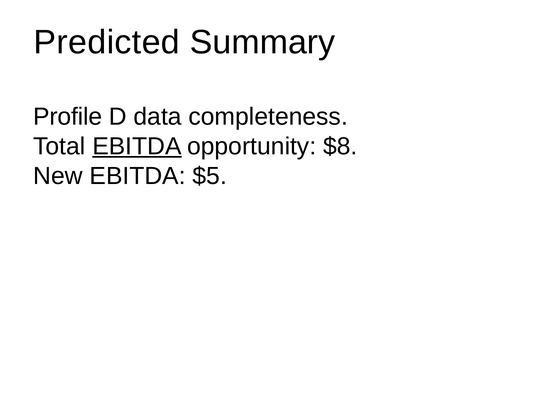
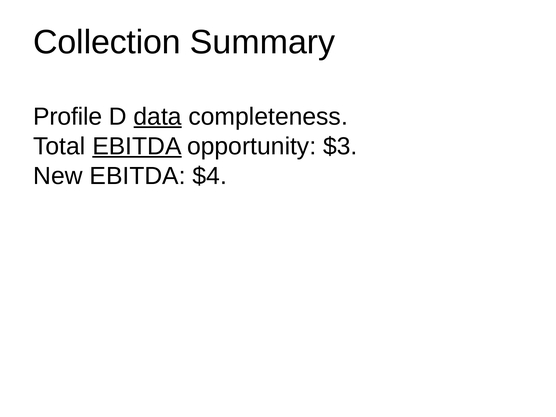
Predicted: Predicted -> Collection
data underline: none -> present
$8: $8 -> $3
$5: $5 -> $4
